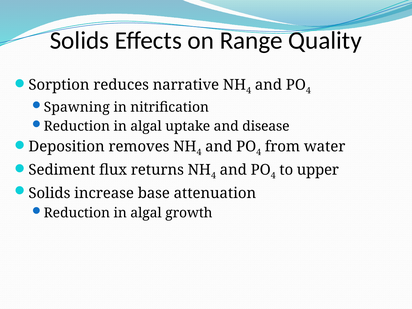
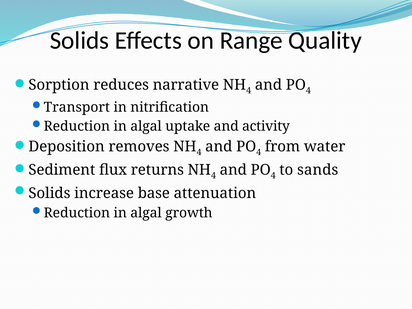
Spawning: Spawning -> Transport
disease: disease -> activity
upper: upper -> sands
